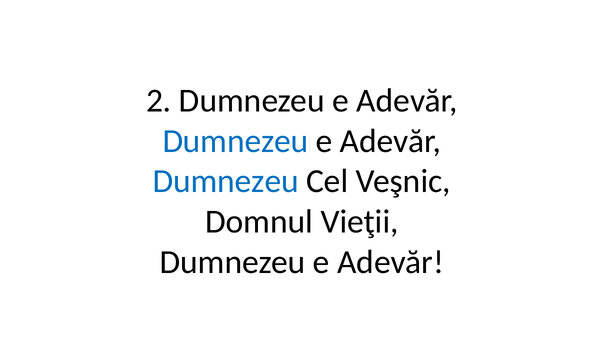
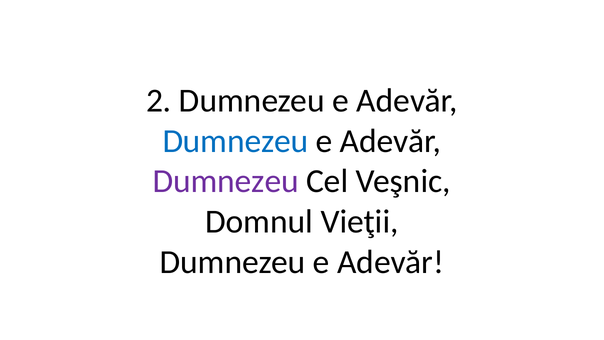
Dumnezeu at (226, 181) colour: blue -> purple
